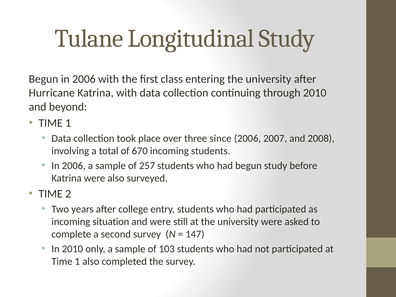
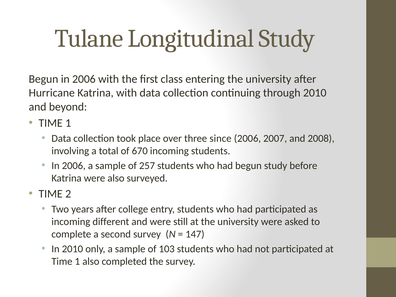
situation: situation -> different
